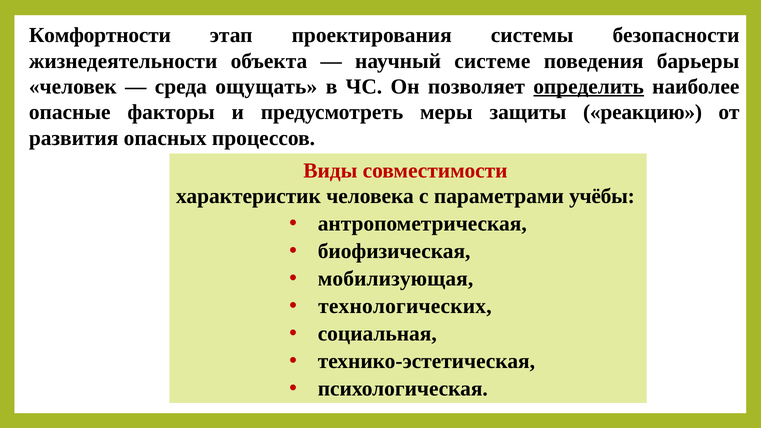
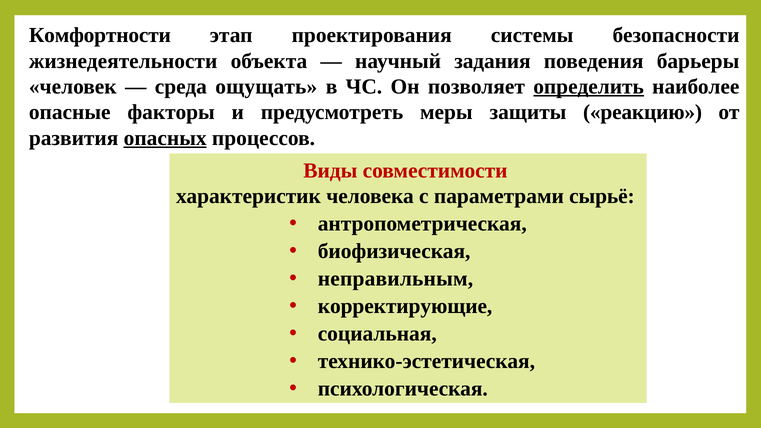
системе: системе -> задания
опасных underline: none -> present
учёбы: учёбы -> сырьё
мобилизующая: мобилизующая -> неправильным
технологических: технологических -> корректирующие
